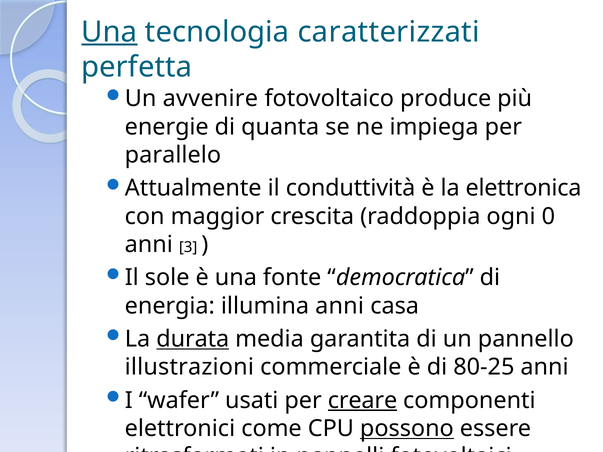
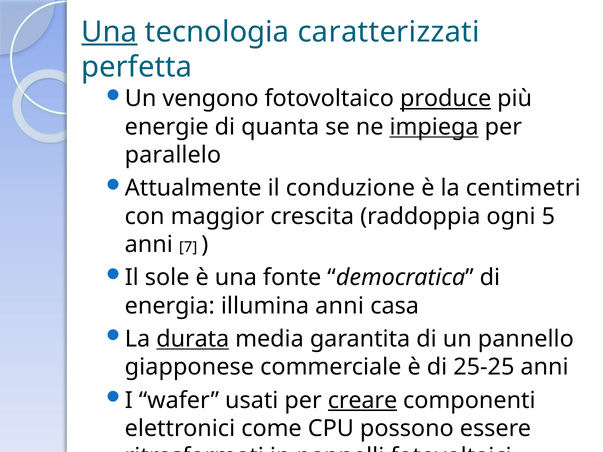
avvenire: avvenire -> vengono
produce underline: none -> present
impiega underline: none -> present
conduttività: conduttività -> conduzione
elettronica: elettronica -> centimetri
0: 0 -> 5
3: 3 -> 7
illustrazioni: illustrazioni -> giapponese
80-25: 80-25 -> 25-25
possono underline: present -> none
